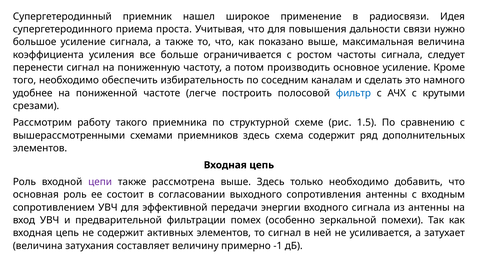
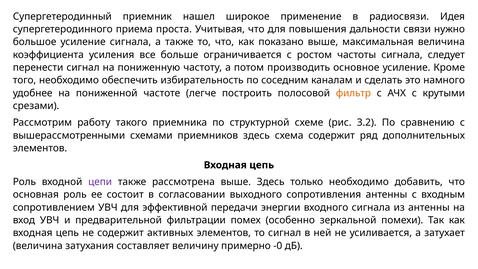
фильтр colour: blue -> orange
1.5: 1.5 -> 3.2
-1: -1 -> -0
